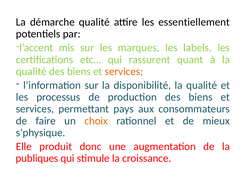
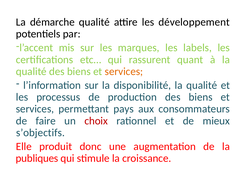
essentiellement: essentiellement -> développement
choix colour: orange -> red
s’physique: s’physique -> s’objectifs
